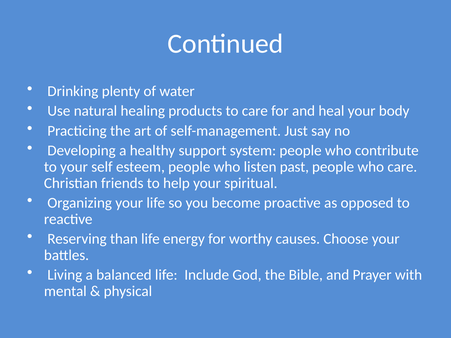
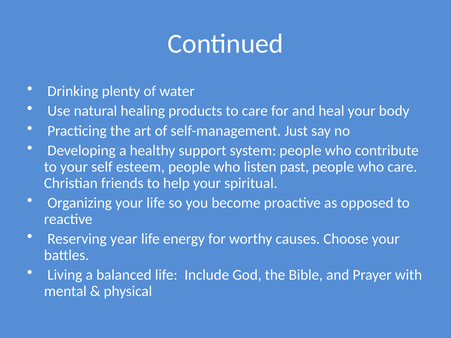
than: than -> year
